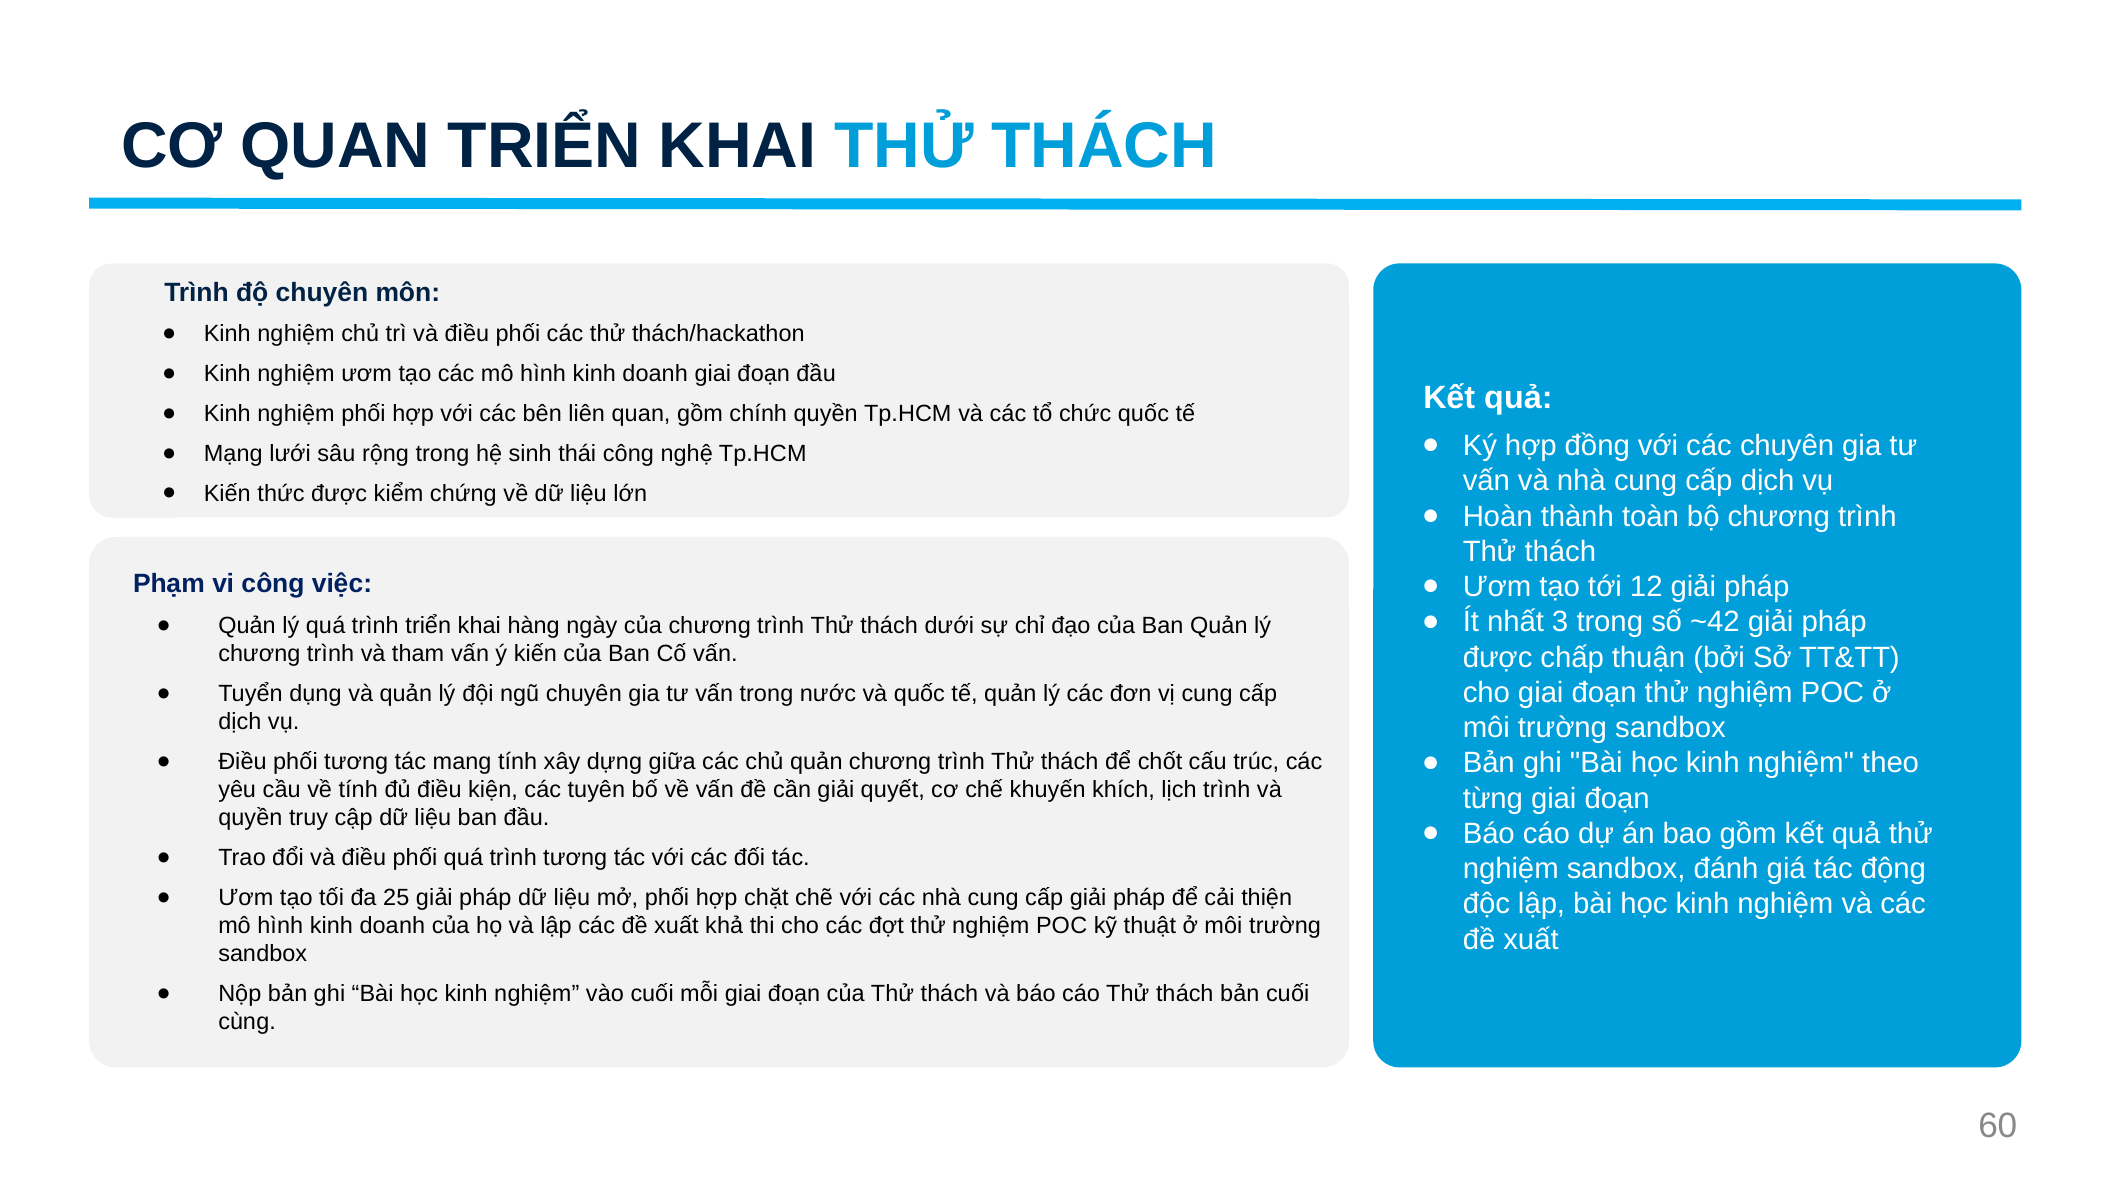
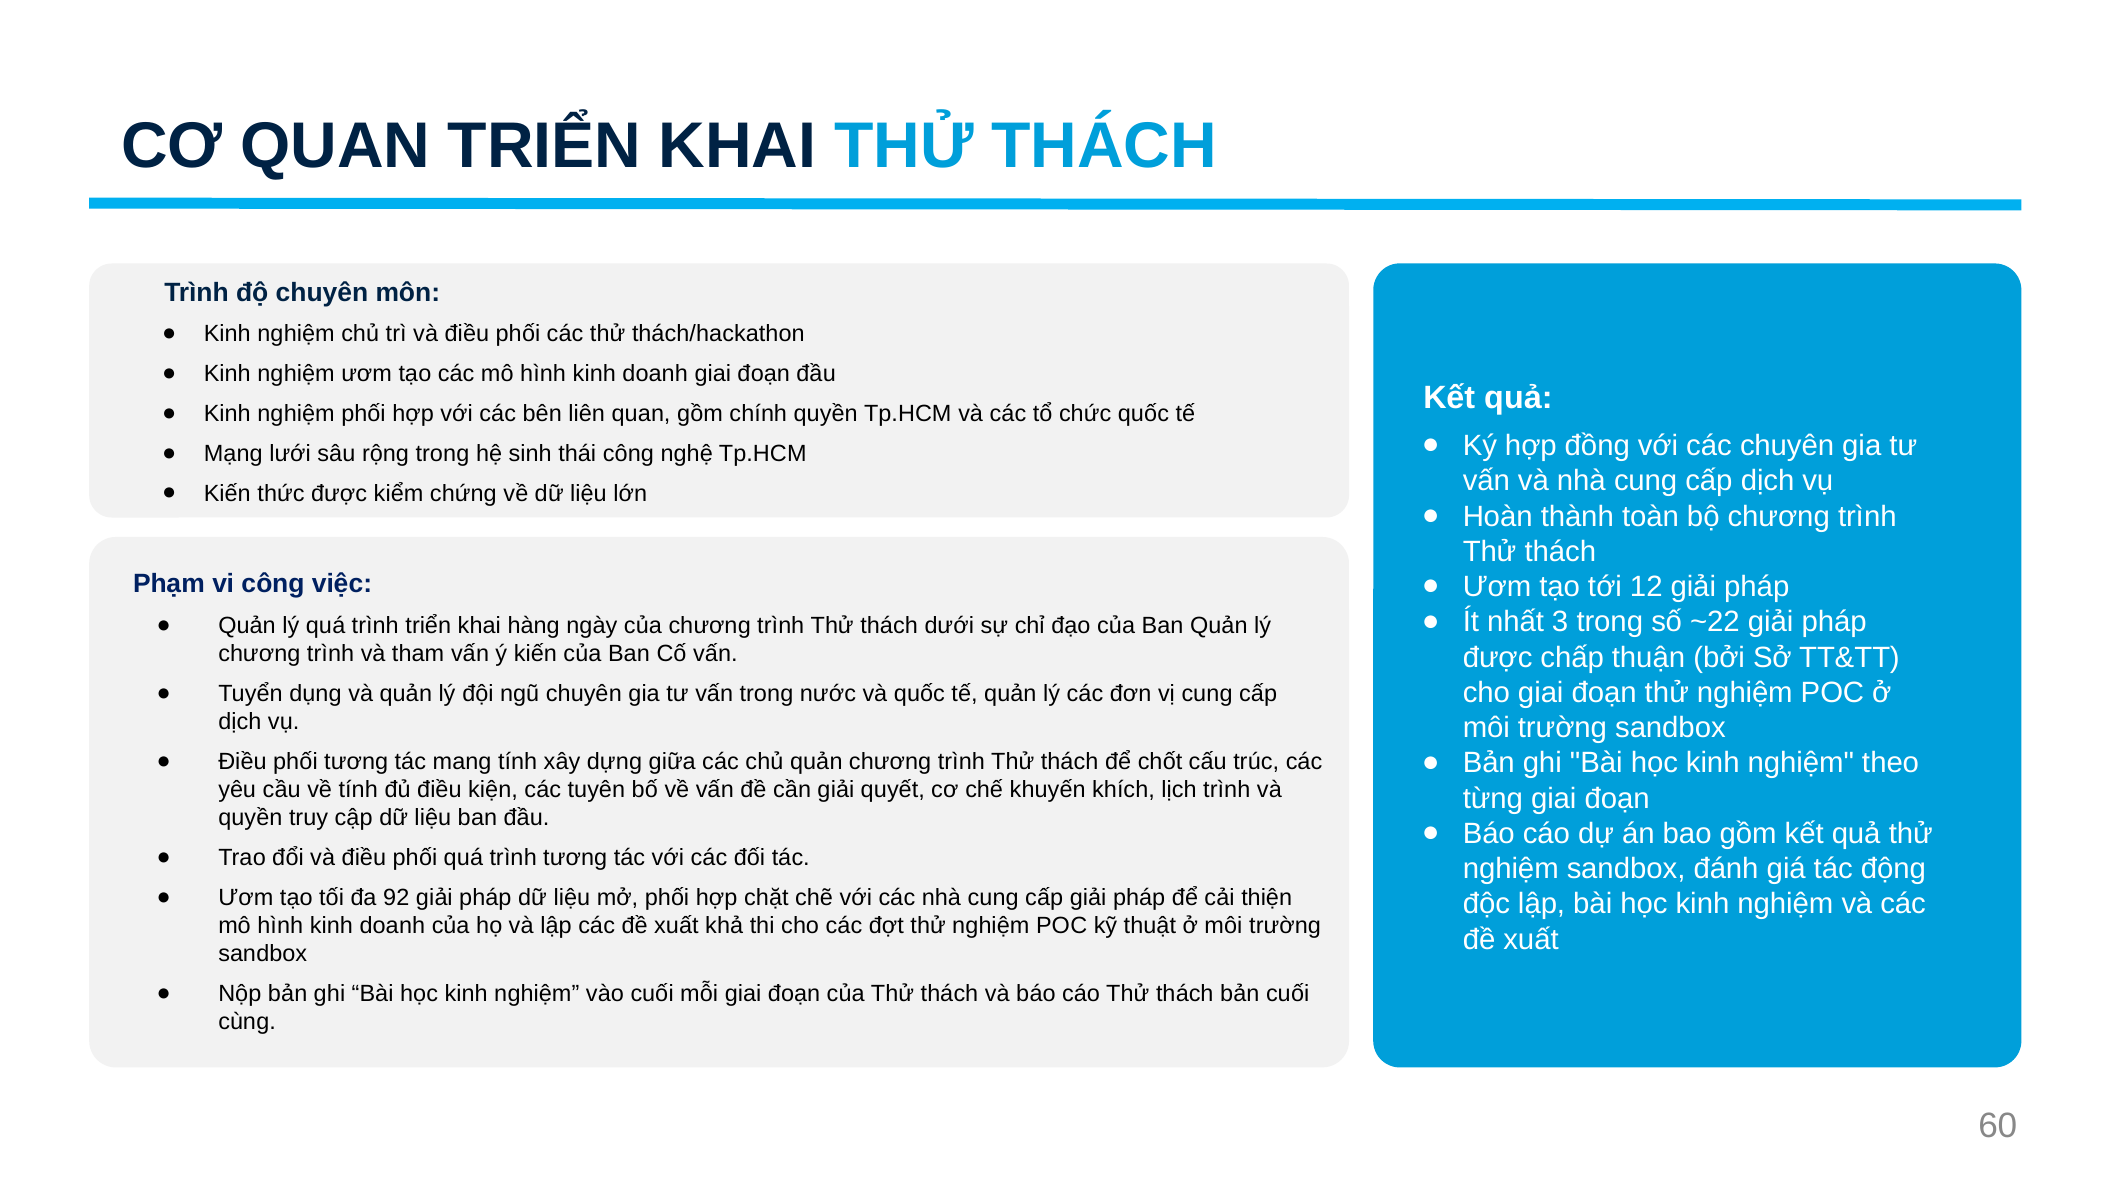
~42: ~42 -> ~22
25: 25 -> 92
